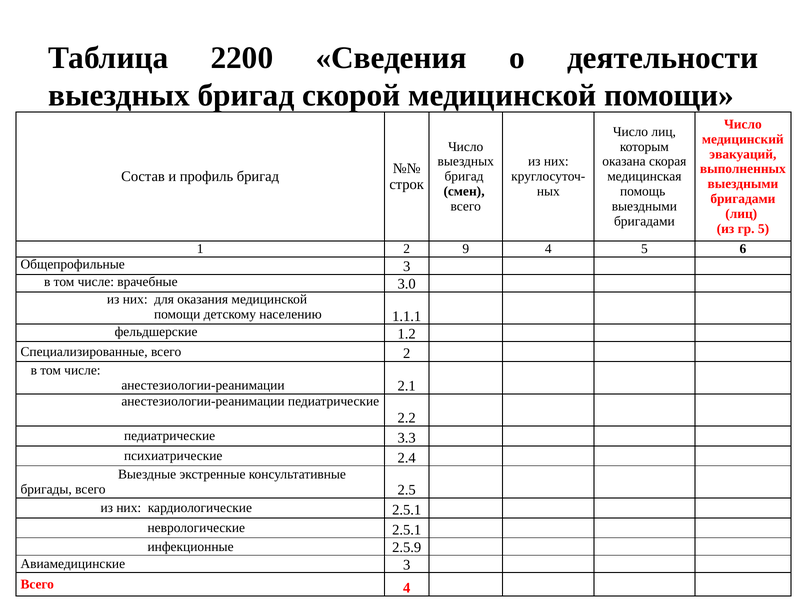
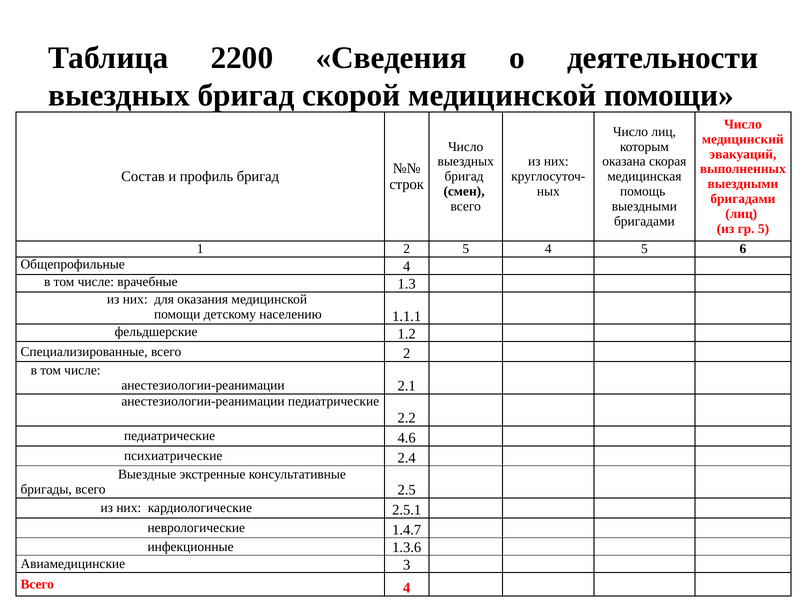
2 9: 9 -> 5
Общепрофильные 3: 3 -> 4
3.0: 3.0 -> 1.3
3.3: 3.3 -> 4.6
неврологические 2.5.1: 2.5.1 -> 1.4.7
2.5.9: 2.5.9 -> 1.3.6
